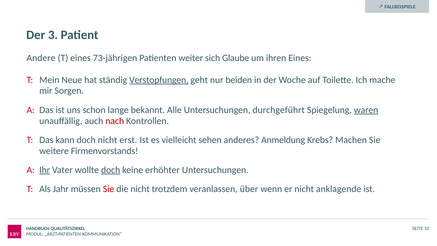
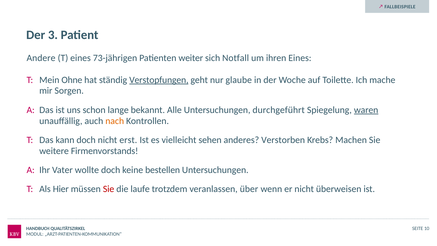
Glaube: Glaube -> Notfall
Neue: Neue -> Ohne
beiden: beiden -> glaube
nach colour: red -> orange
Anmeldung: Anmeldung -> Verstorben
Ihr underline: present -> none
doch at (111, 170) underline: present -> none
erhöhter: erhöhter -> bestellen
Jahr: Jahr -> Hier
die nicht: nicht -> laufe
anklagende: anklagende -> überweisen
